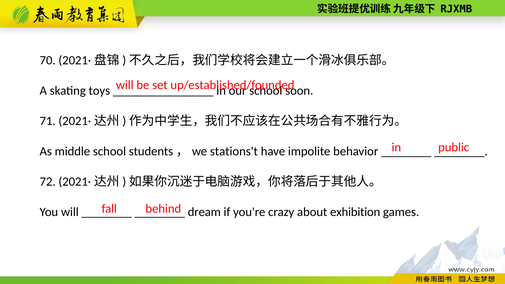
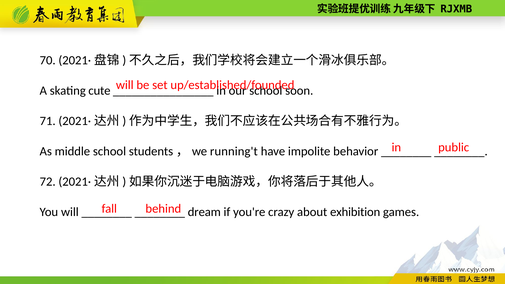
toys: toys -> cute
stations't: stations't -> running't
